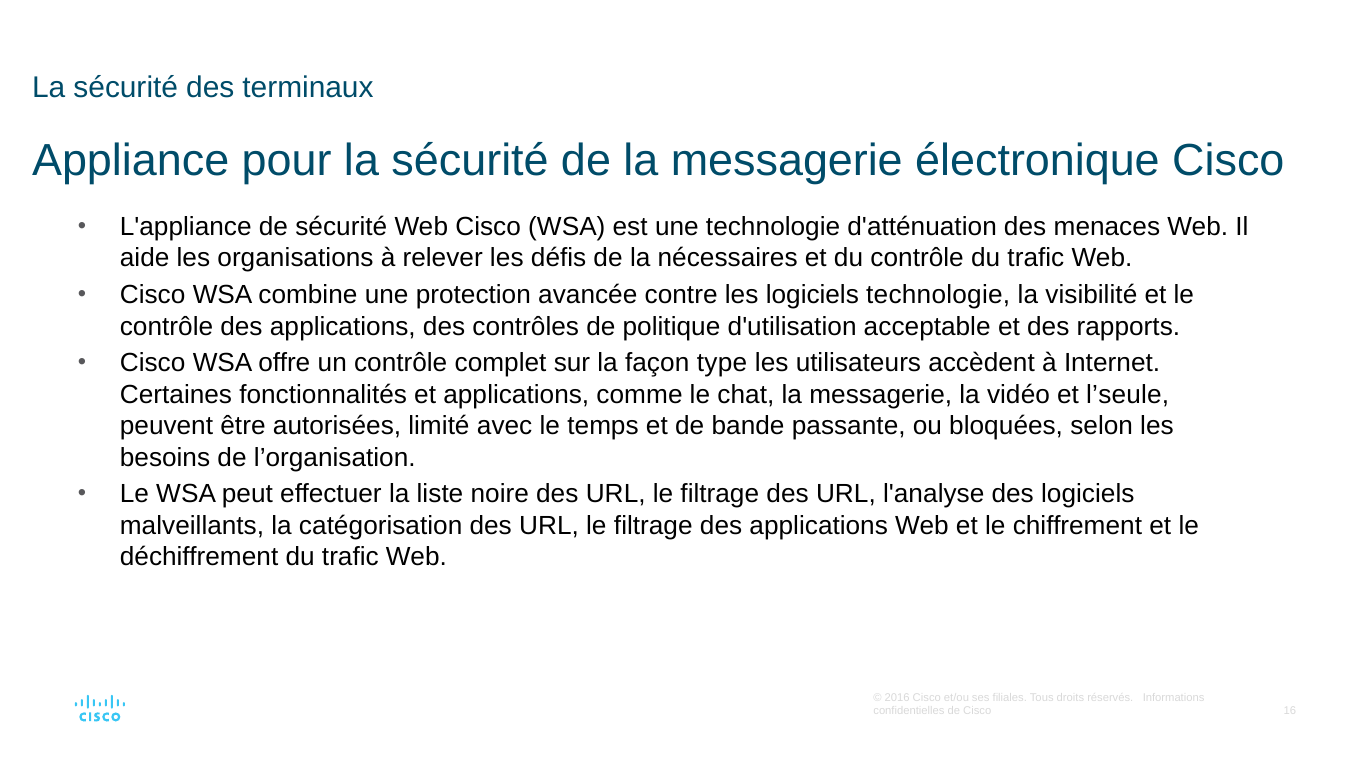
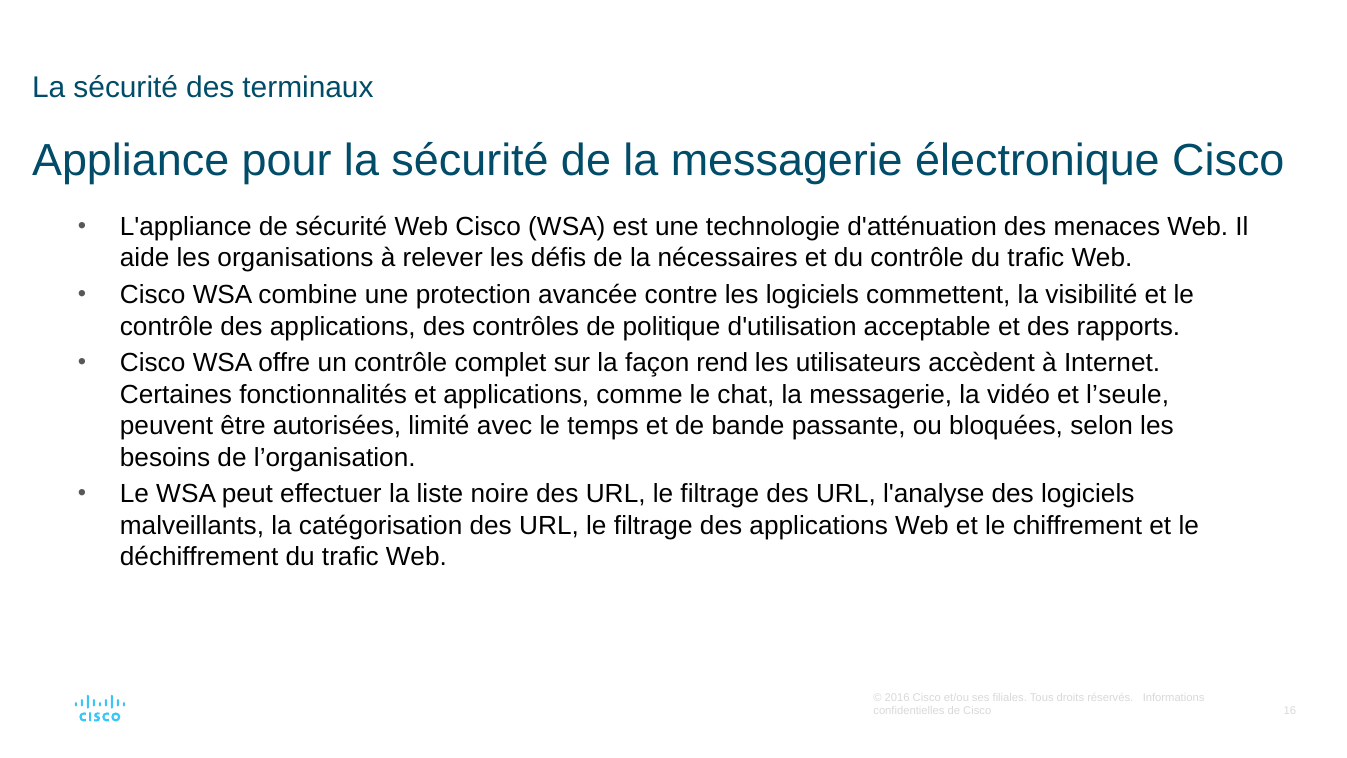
logiciels technologie: technologie -> commettent
type: type -> rend
